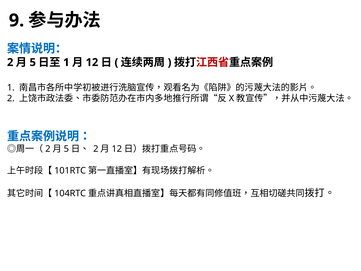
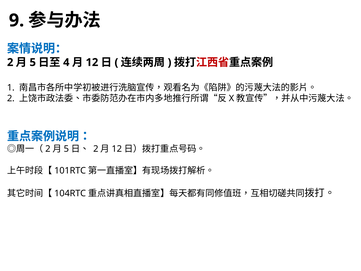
1 at (66, 62): 1 -> 4
